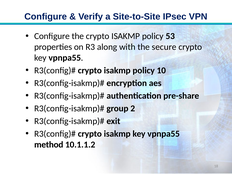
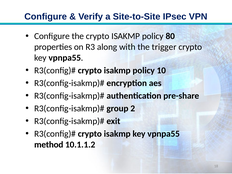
53: 53 -> 80
secure: secure -> trigger
